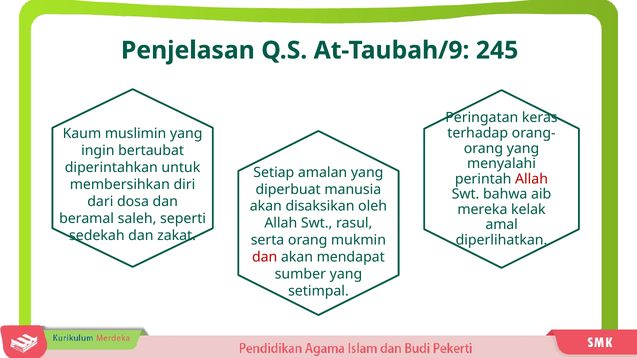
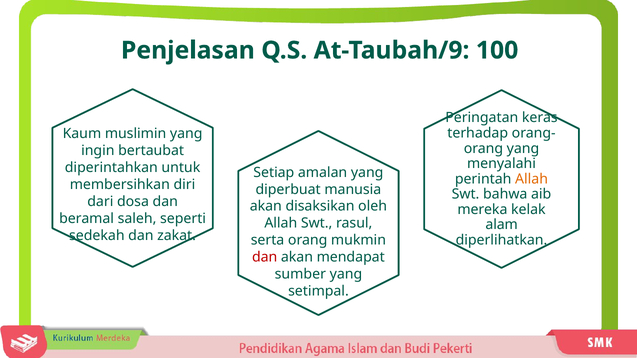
245: 245 -> 100
Allah at (532, 179) colour: red -> orange
amal: amal -> alam
